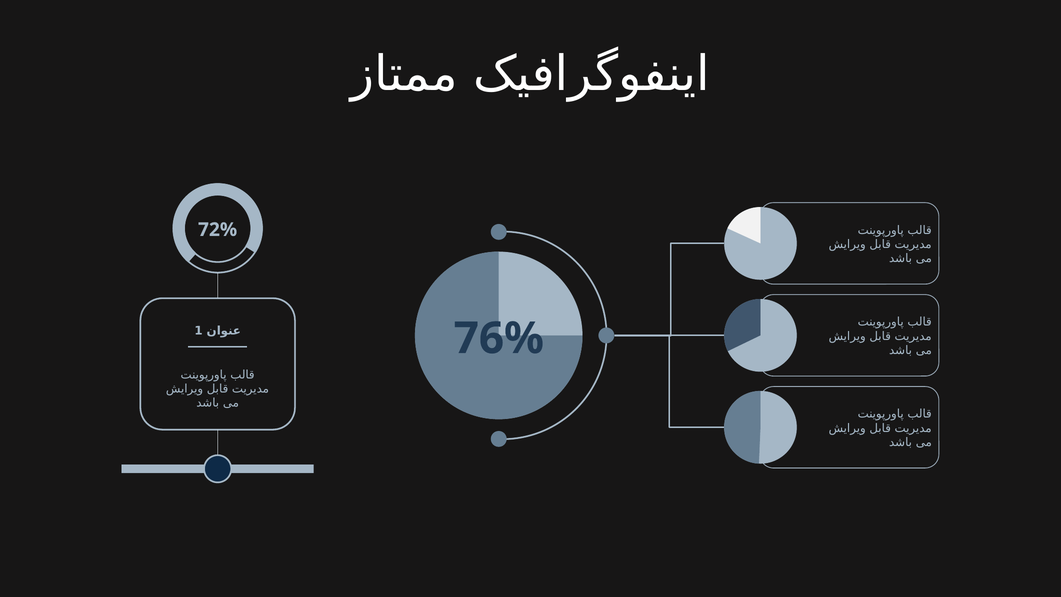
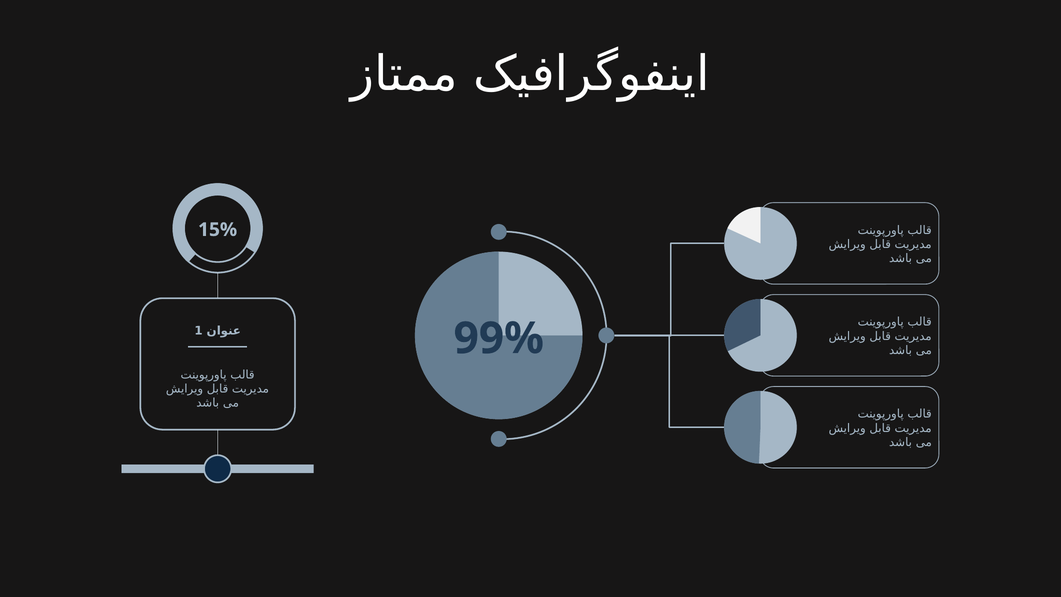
72%: 72% -> 15%
76%: 76% -> 99%
